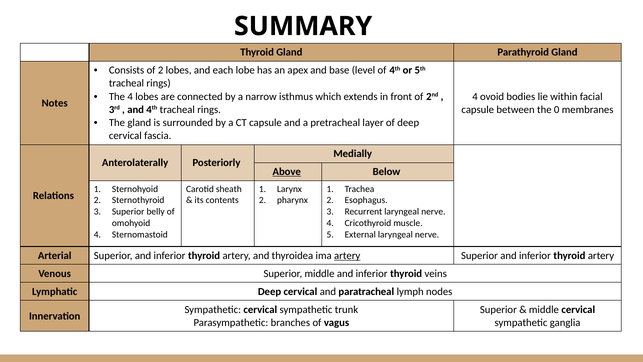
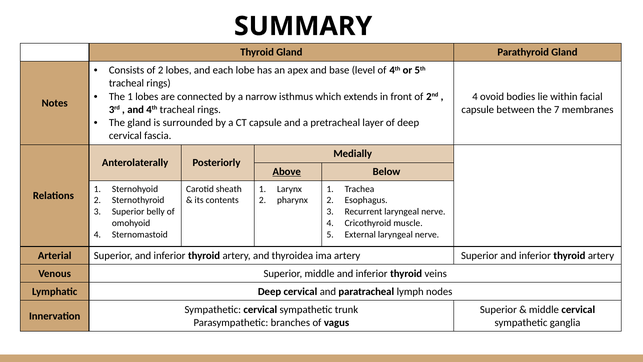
The 4: 4 -> 1
0: 0 -> 7
artery at (347, 255) underline: present -> none
